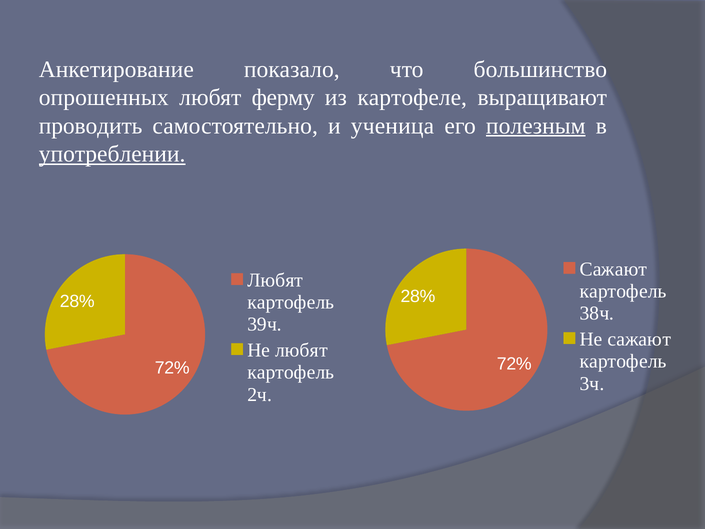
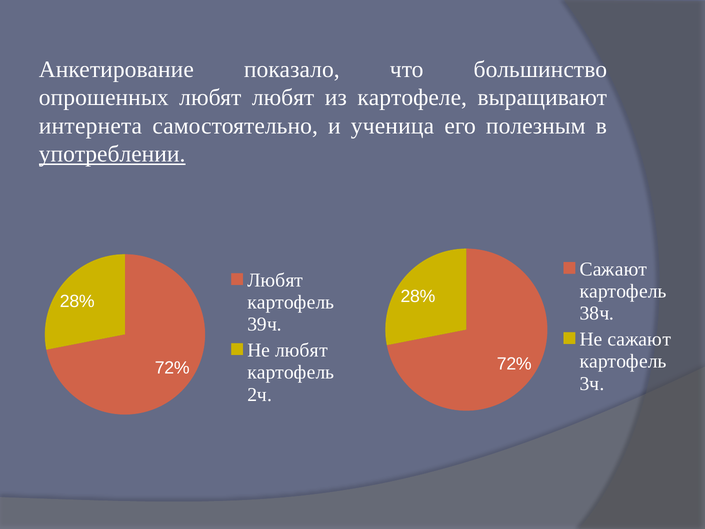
любят ферму: ферму -> любят
проводить: проводить -> интернета
полезным underline: present -> none
